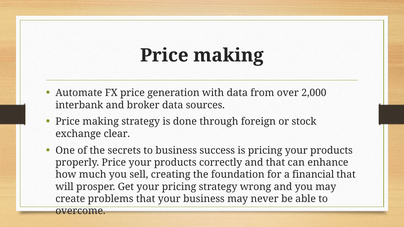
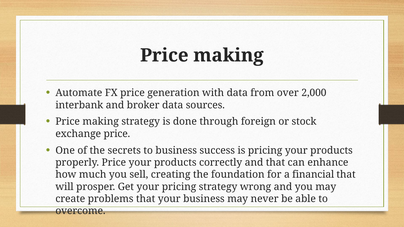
exchange clear: clear -> price
